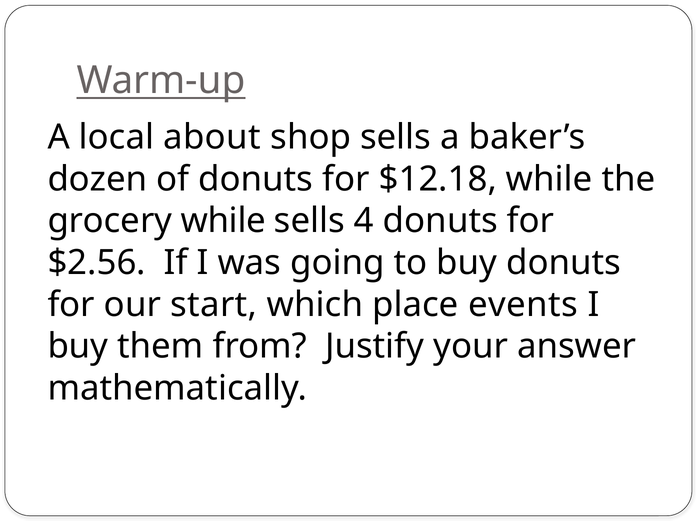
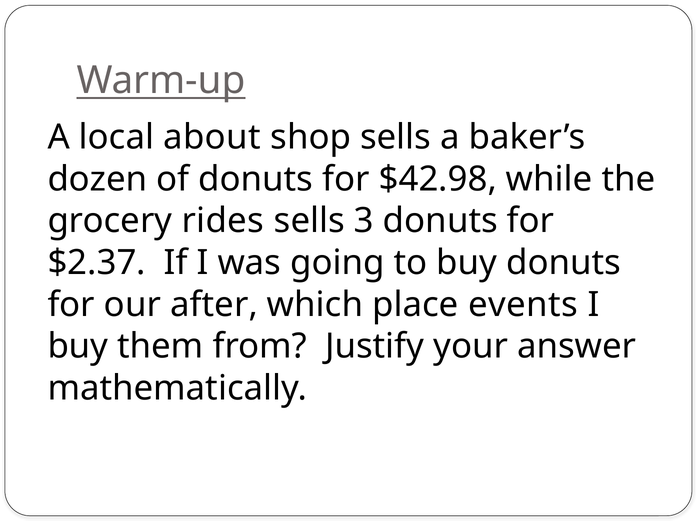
$12.18: $12.18 -> $42.98
grocery while: while -> rides
4: 4 -> 3
$2.56: $2.56 -> $2.37
start: start -> after
